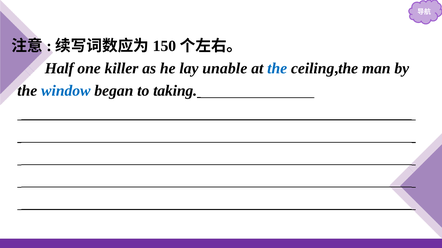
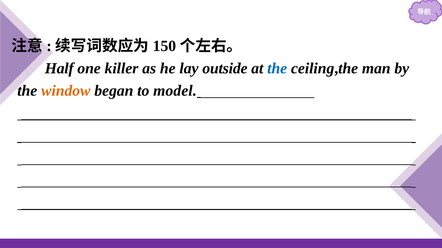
unable: unable -> outside
window colour: blue -> orange
taking: taking -> model
